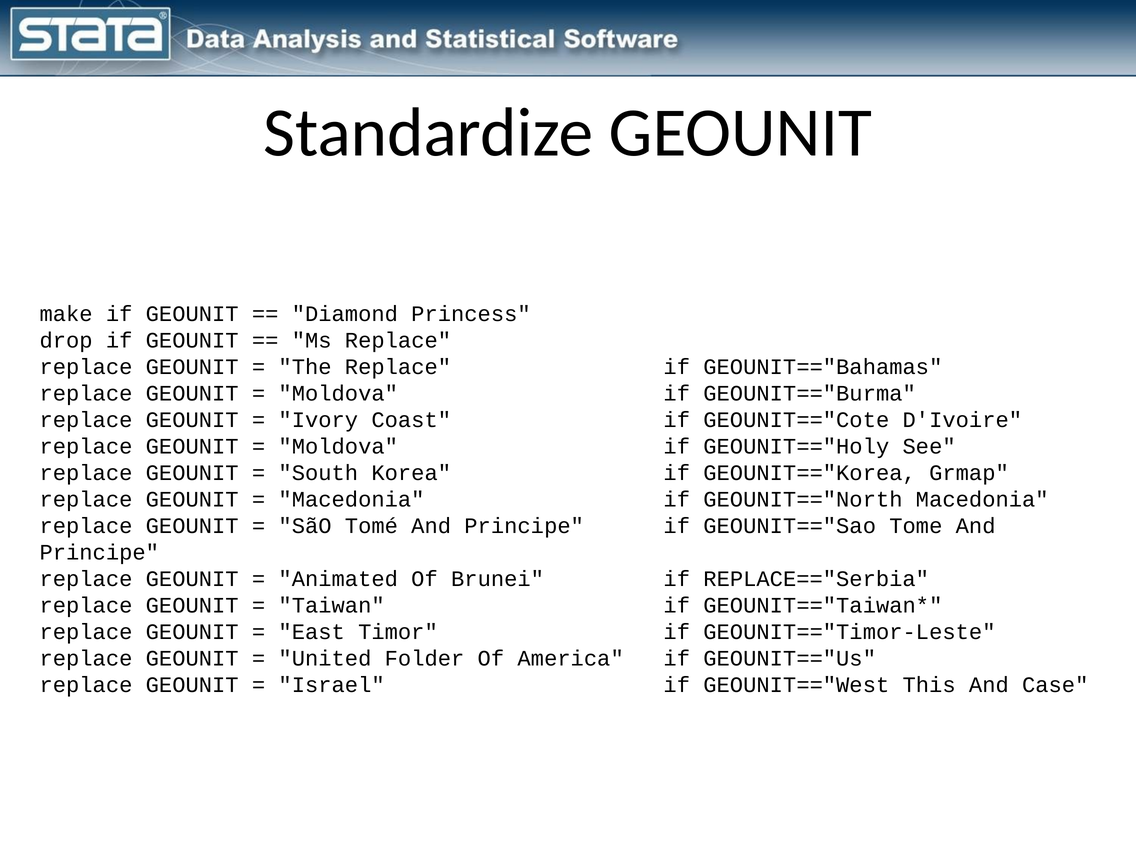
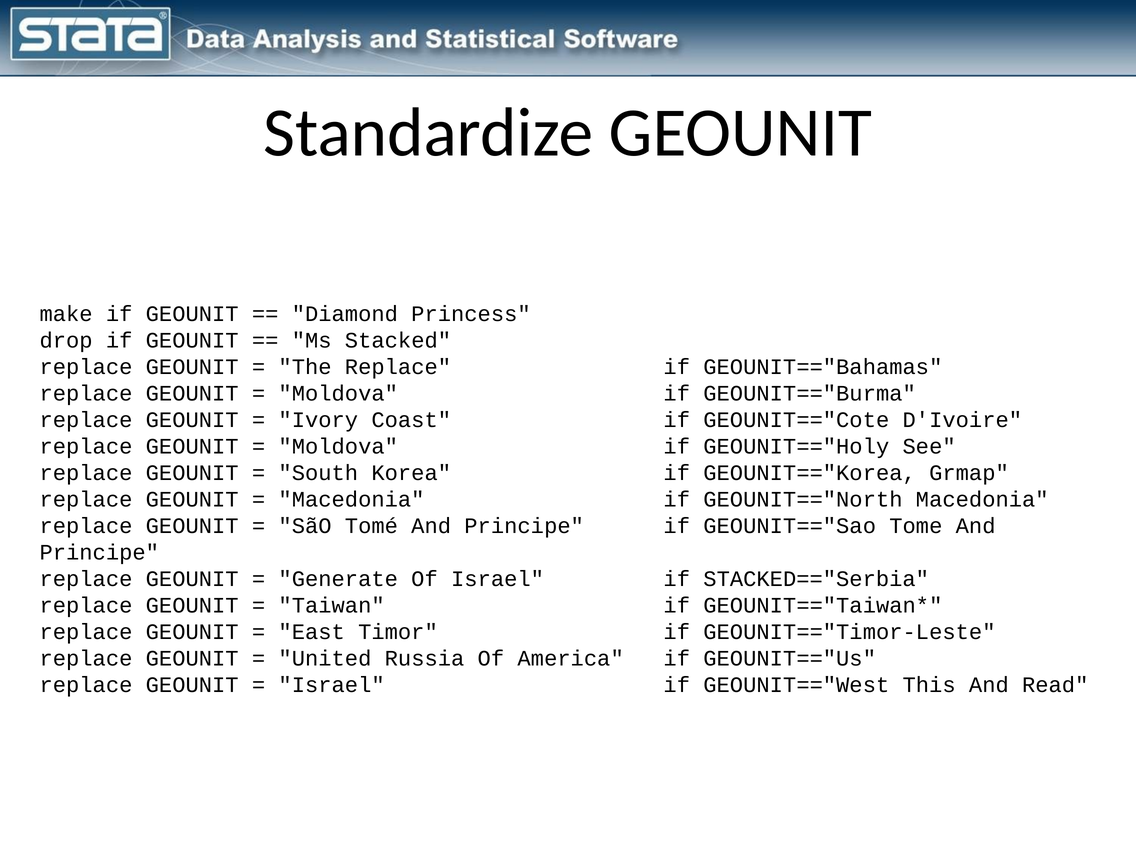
Ms Replace: Replace -> Stacked
Animated: Animated -> Generate
Of Brunei: Brunei -> Israel
REPLACE=="Serbia: REPLACE=="Serbia -> STACKED=="Serbia
Folder: Folder -> Russia
Case: Case -> Read
